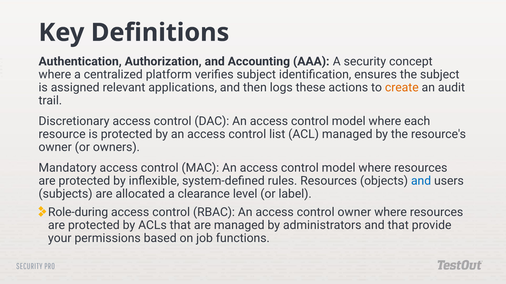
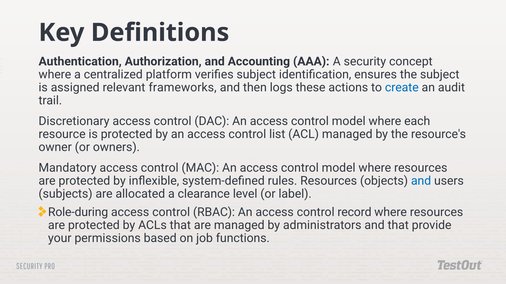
applications: applications -> frameworks
create colour: orange -> blue
control owner: owner -> record
